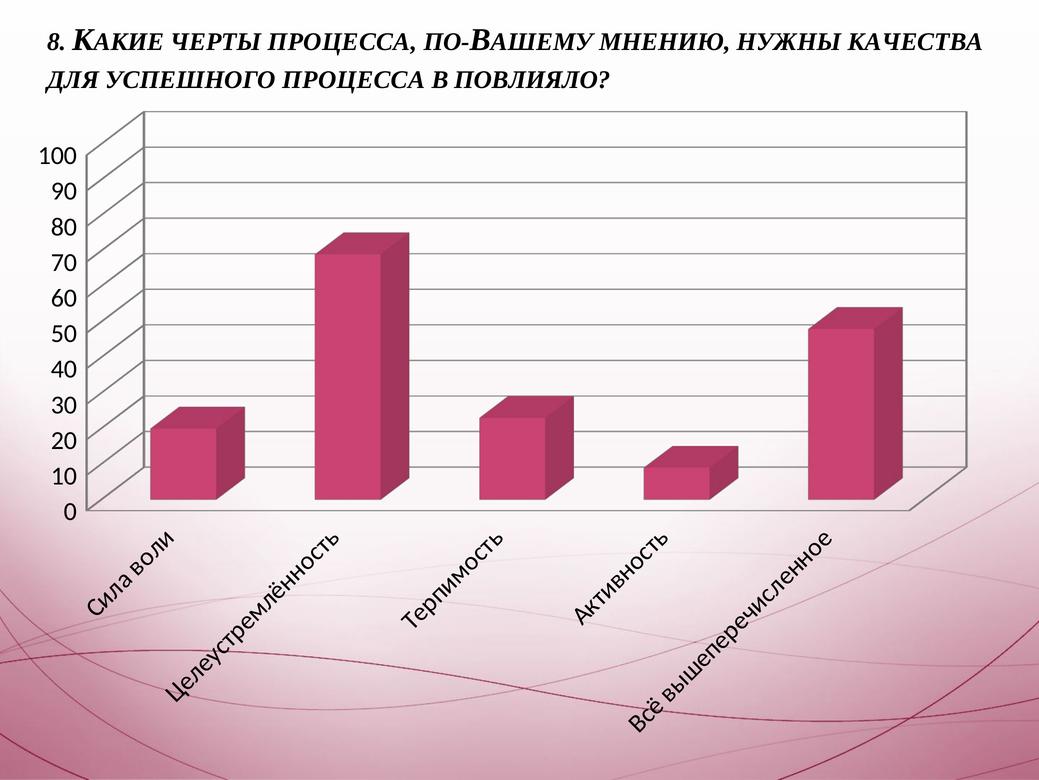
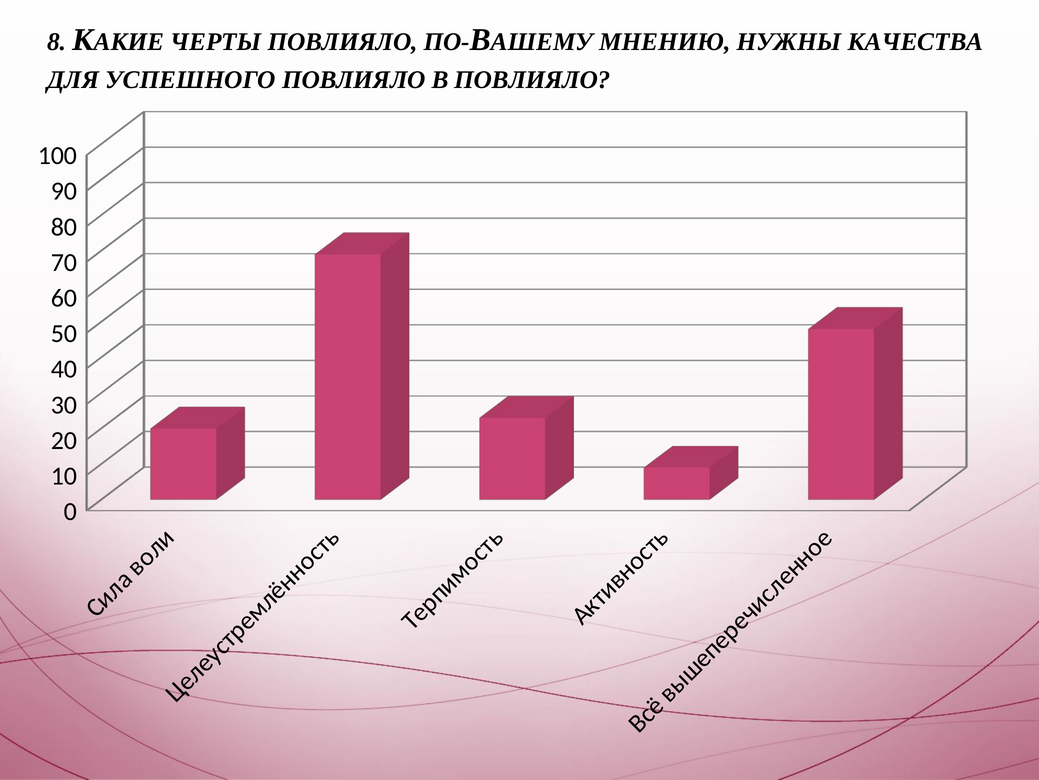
ЧЕРТЫ ПРОЦЕССА: ПРОЦЕССА -> ПОВЛИЯЛО
УСПЕШНОГО ПРОЦЕССА: ПРОЦЕССА -> ПОВЛИЯЛО
